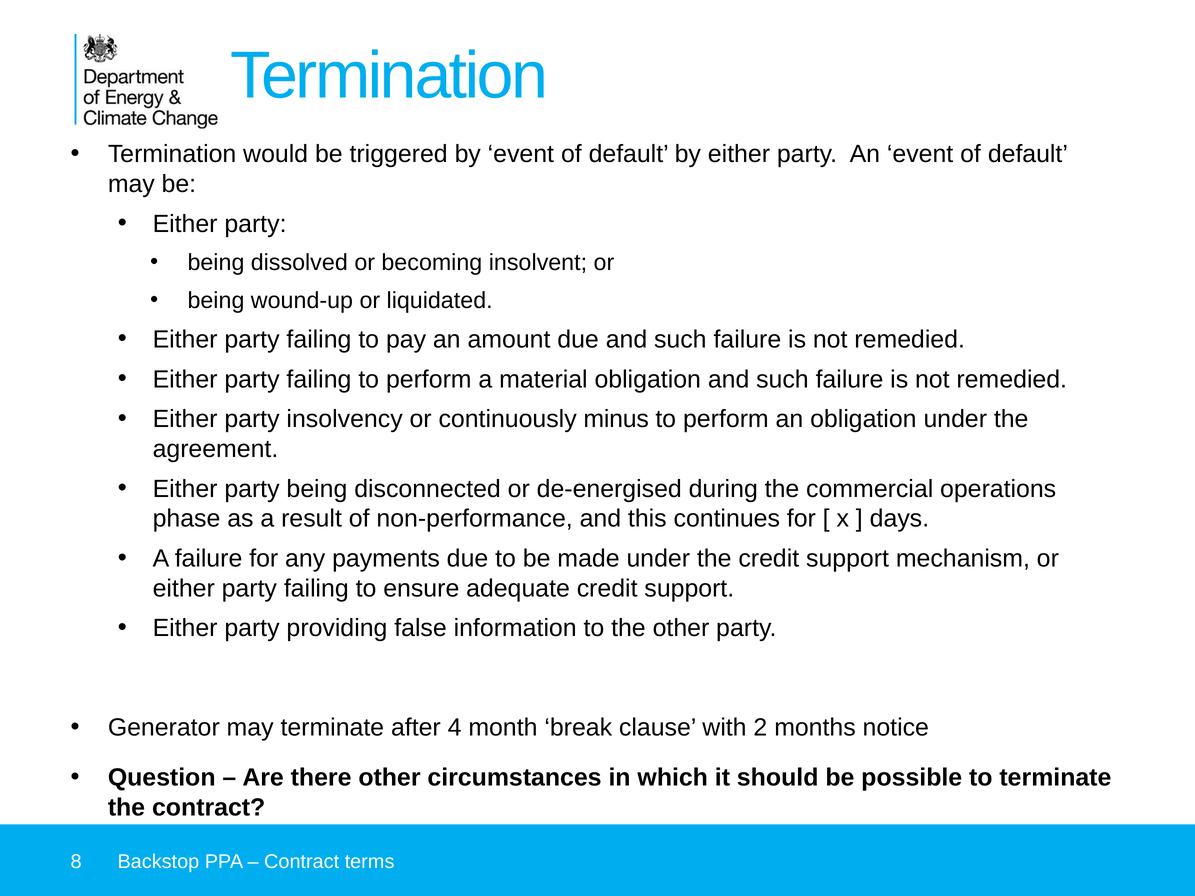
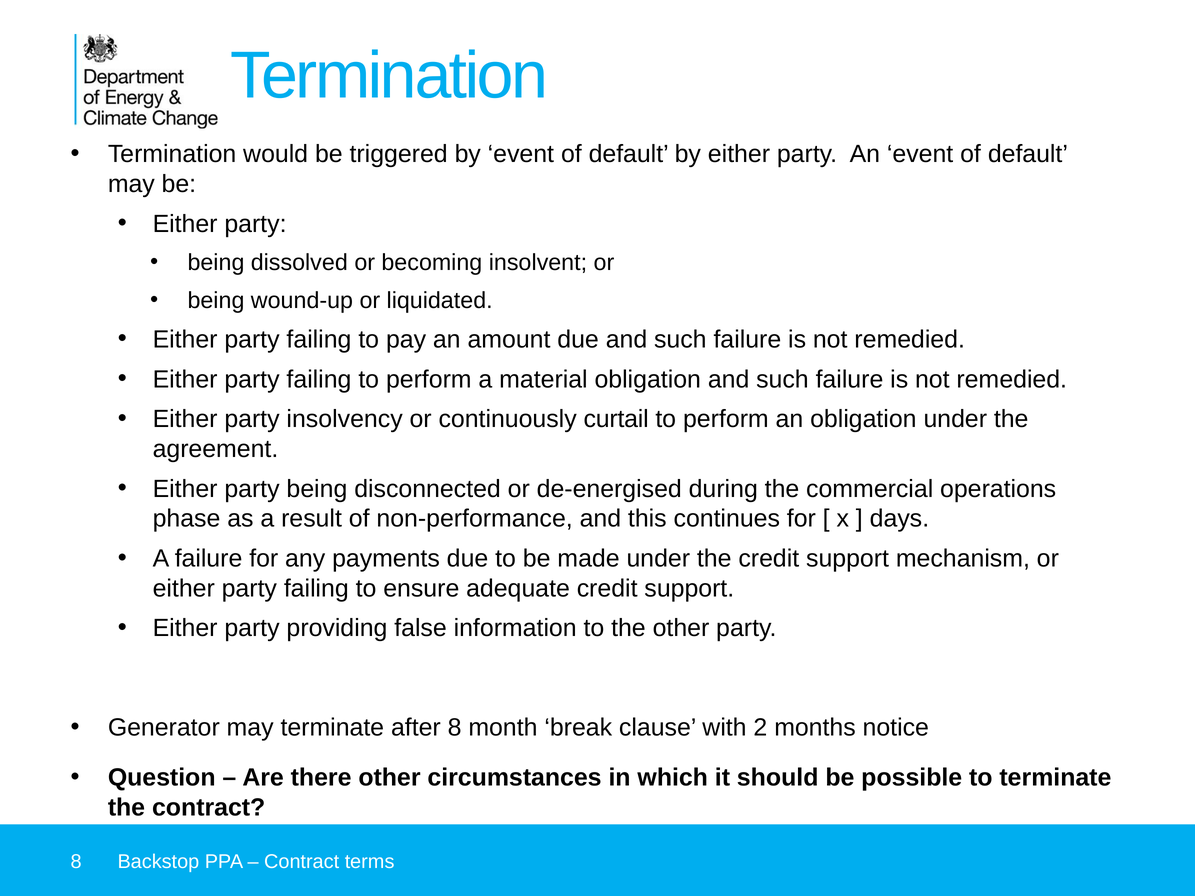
minus: minus -> curtail
after 4: 4 -> 8
